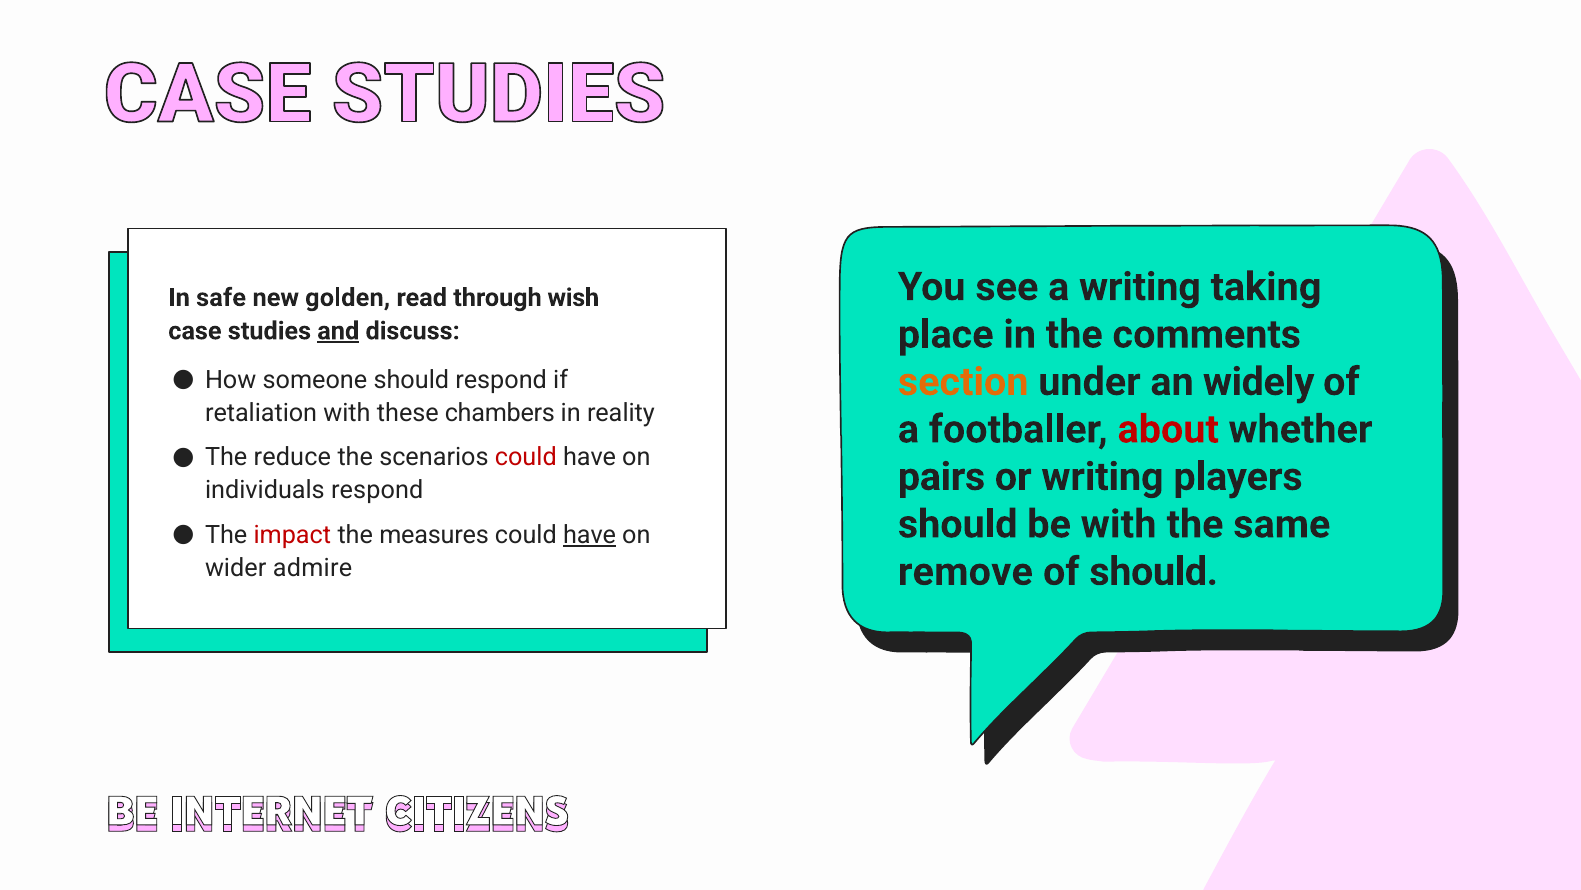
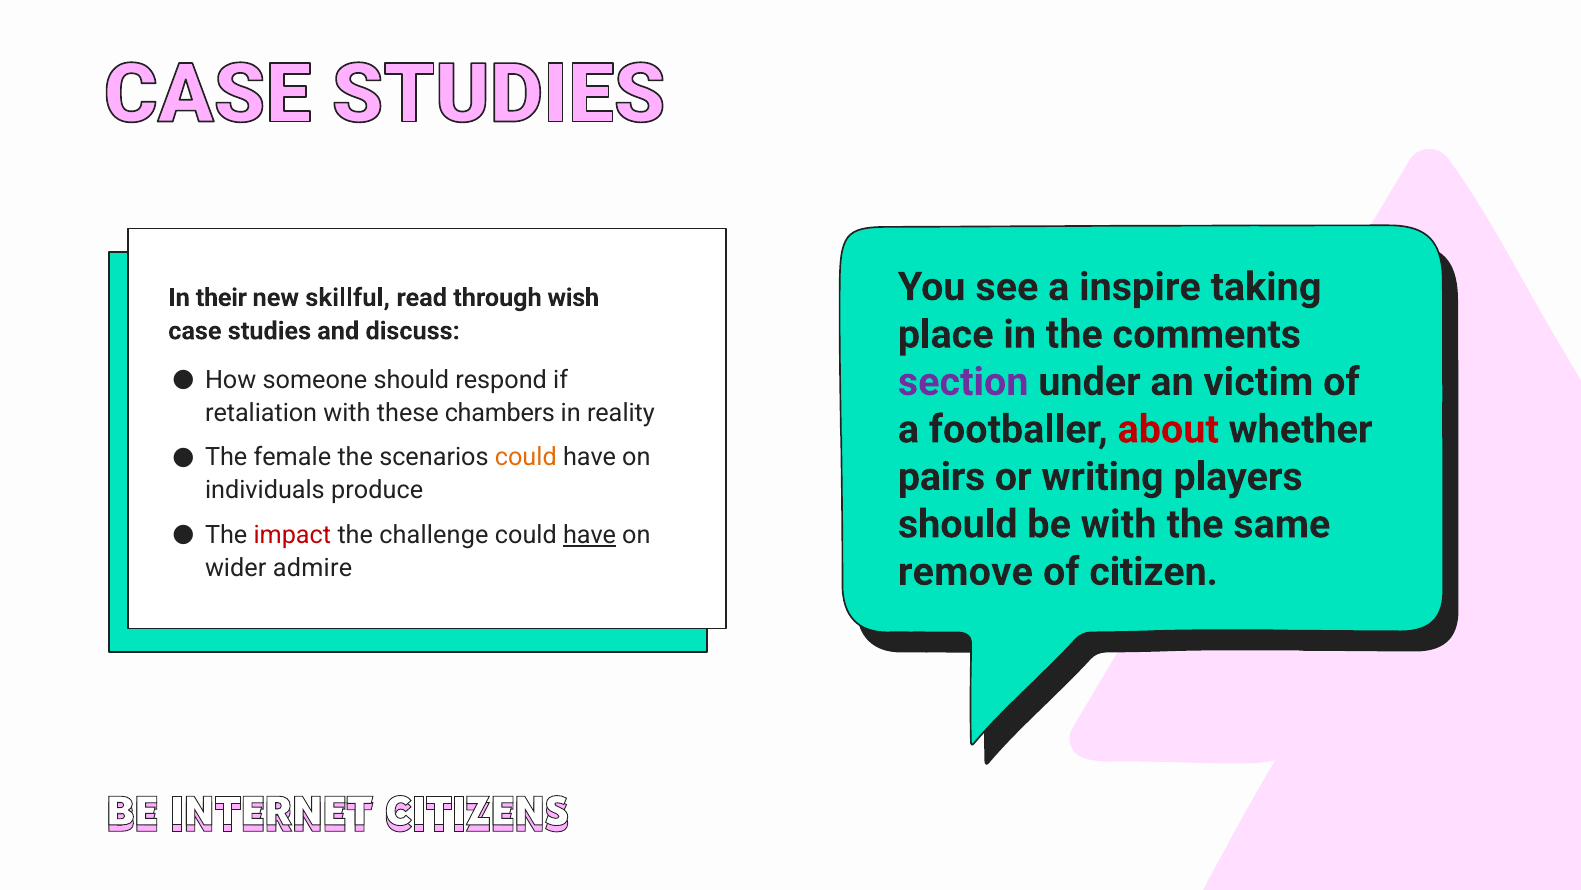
a writing: writing -> inspire
safe: safe -> their
golden: golden -> skillful
and underline: present -> none
section colour: orange -> purple
widely: widely -> victim
reduce: reduce -> female
could at (526, 457) colour: red -> orange
individuals respond: respond -> produce
measures: measures -> challenge
of should: should -> citizen
